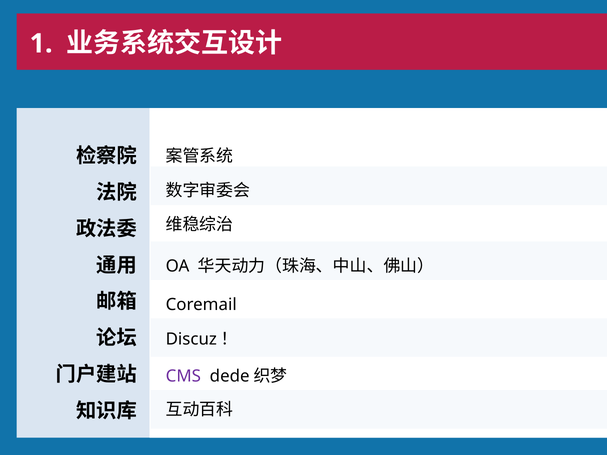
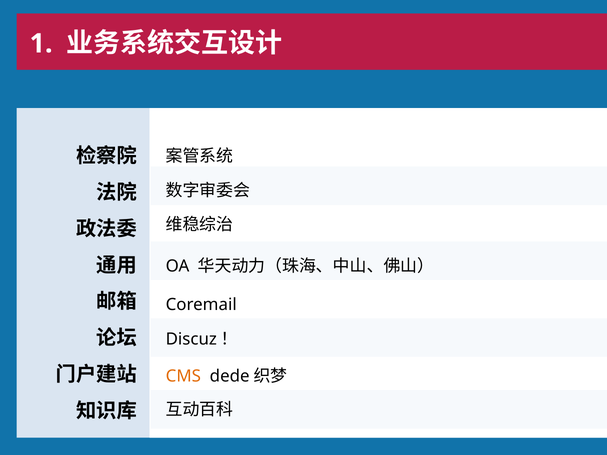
CMS colour: purple -> orange
